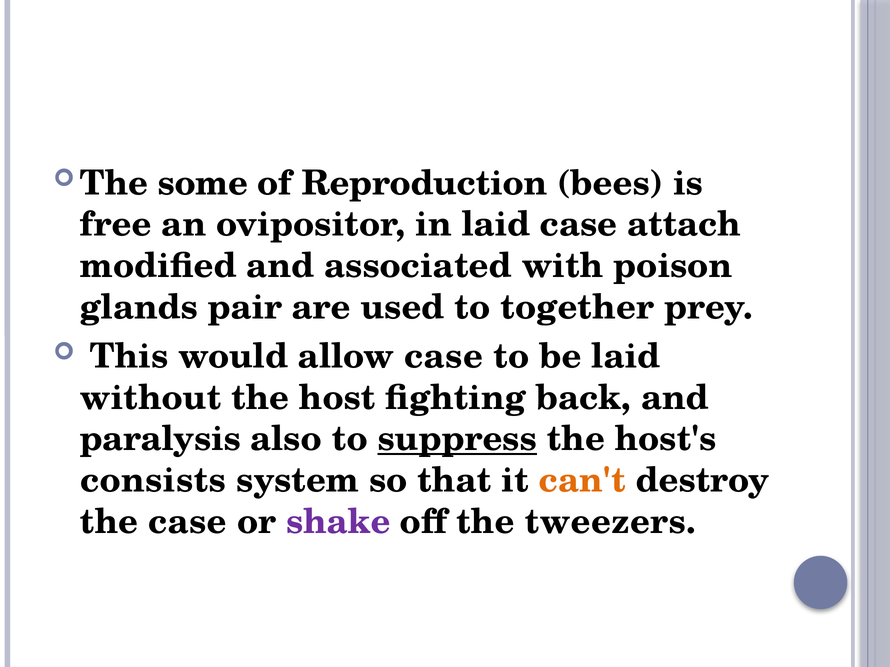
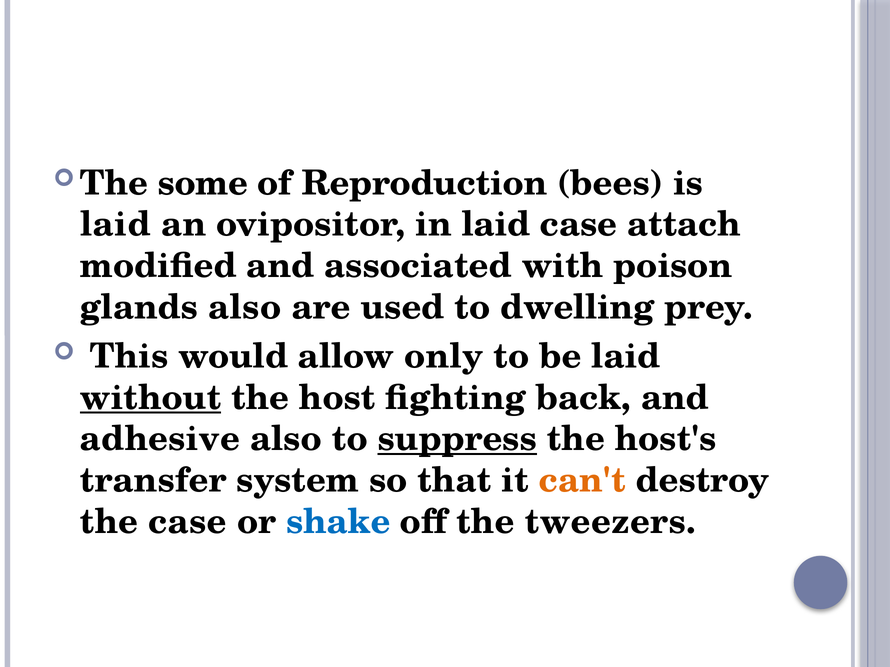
free at (116, 225): free -> laid
glands pair: pair -> also
together: together -> dwelling
allow case: case -> only
without underline: none -> present
paralysis: paralysis -> adhesive
consists: consists -> transfer
shake colour: purple -> blue
